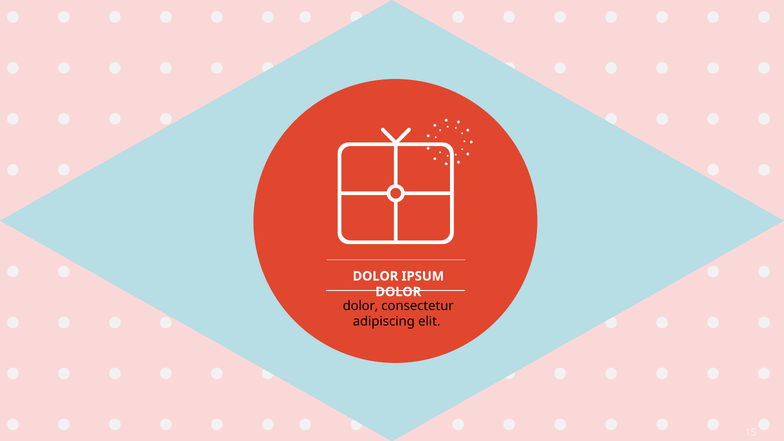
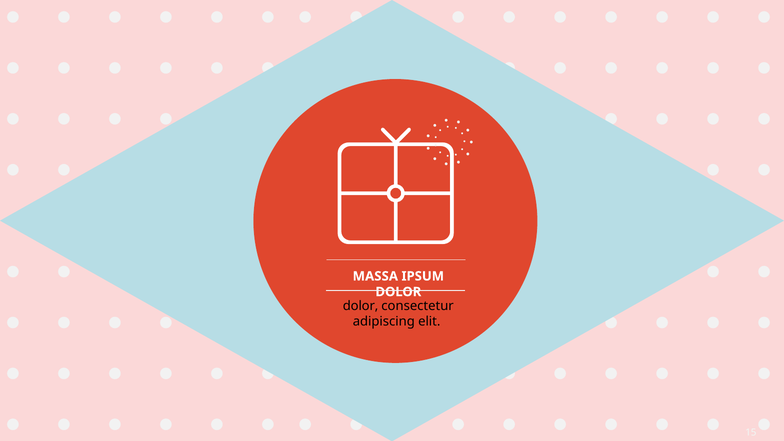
DOLOR at (375, 276): DOLOR -> MASSA
